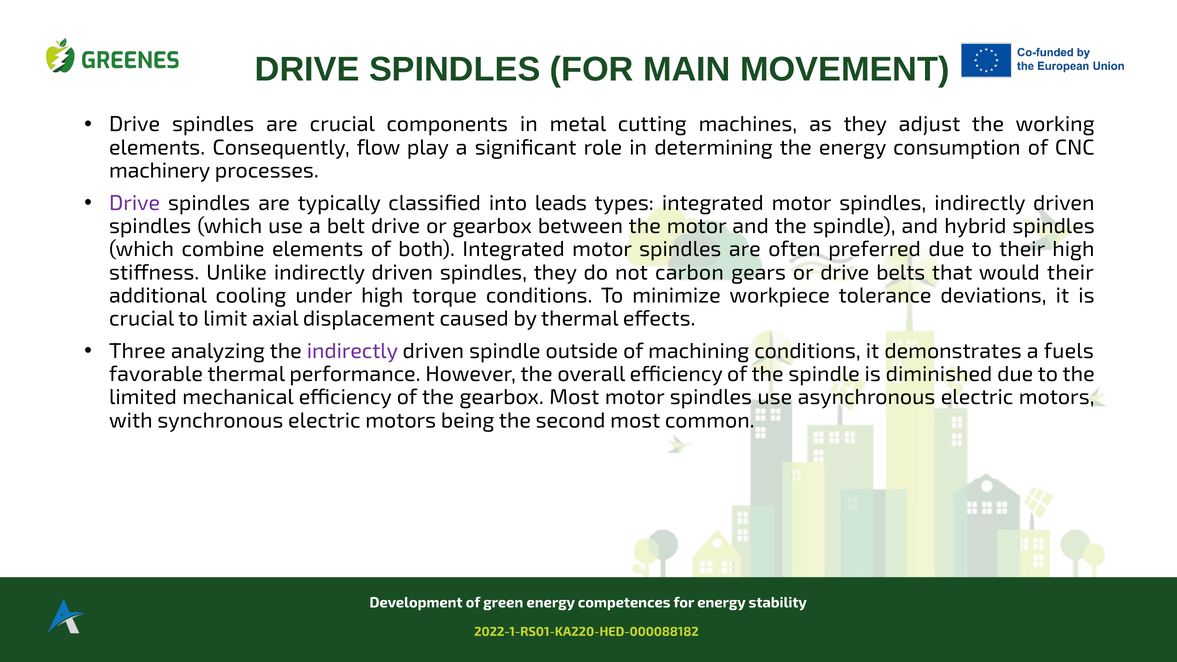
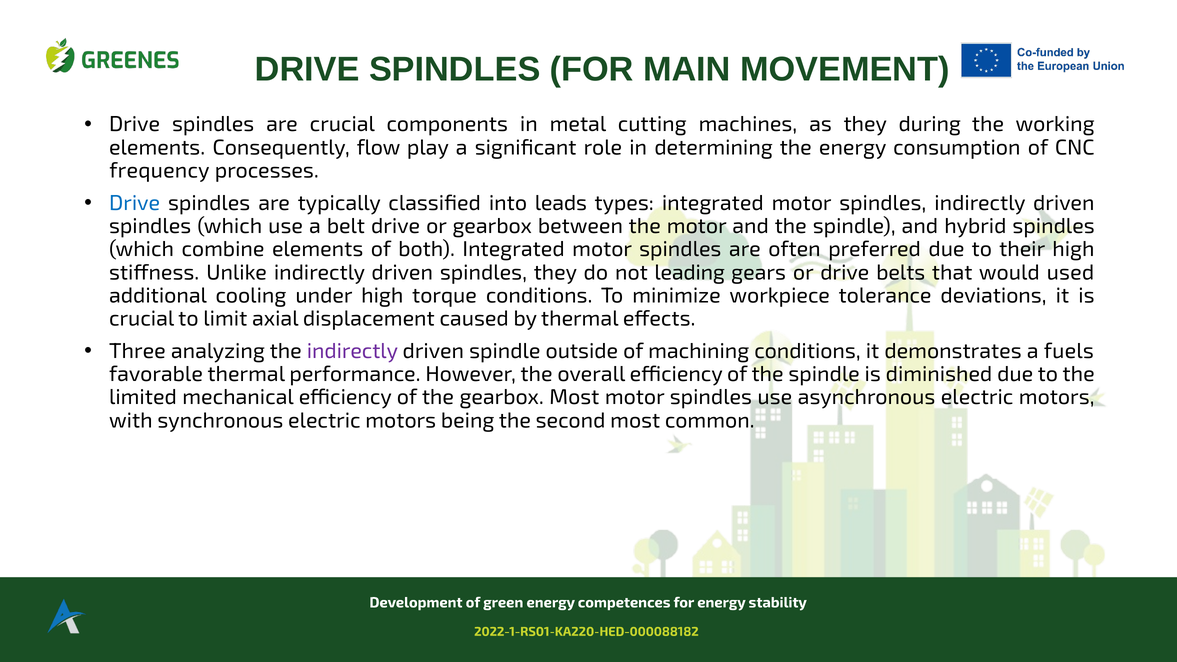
adjust: adjust -> during
machinery: machinery -> frequency
Drive at (135, 203) colour: purple -> blue
carbon: carbon -> leading
would their: their -> used
